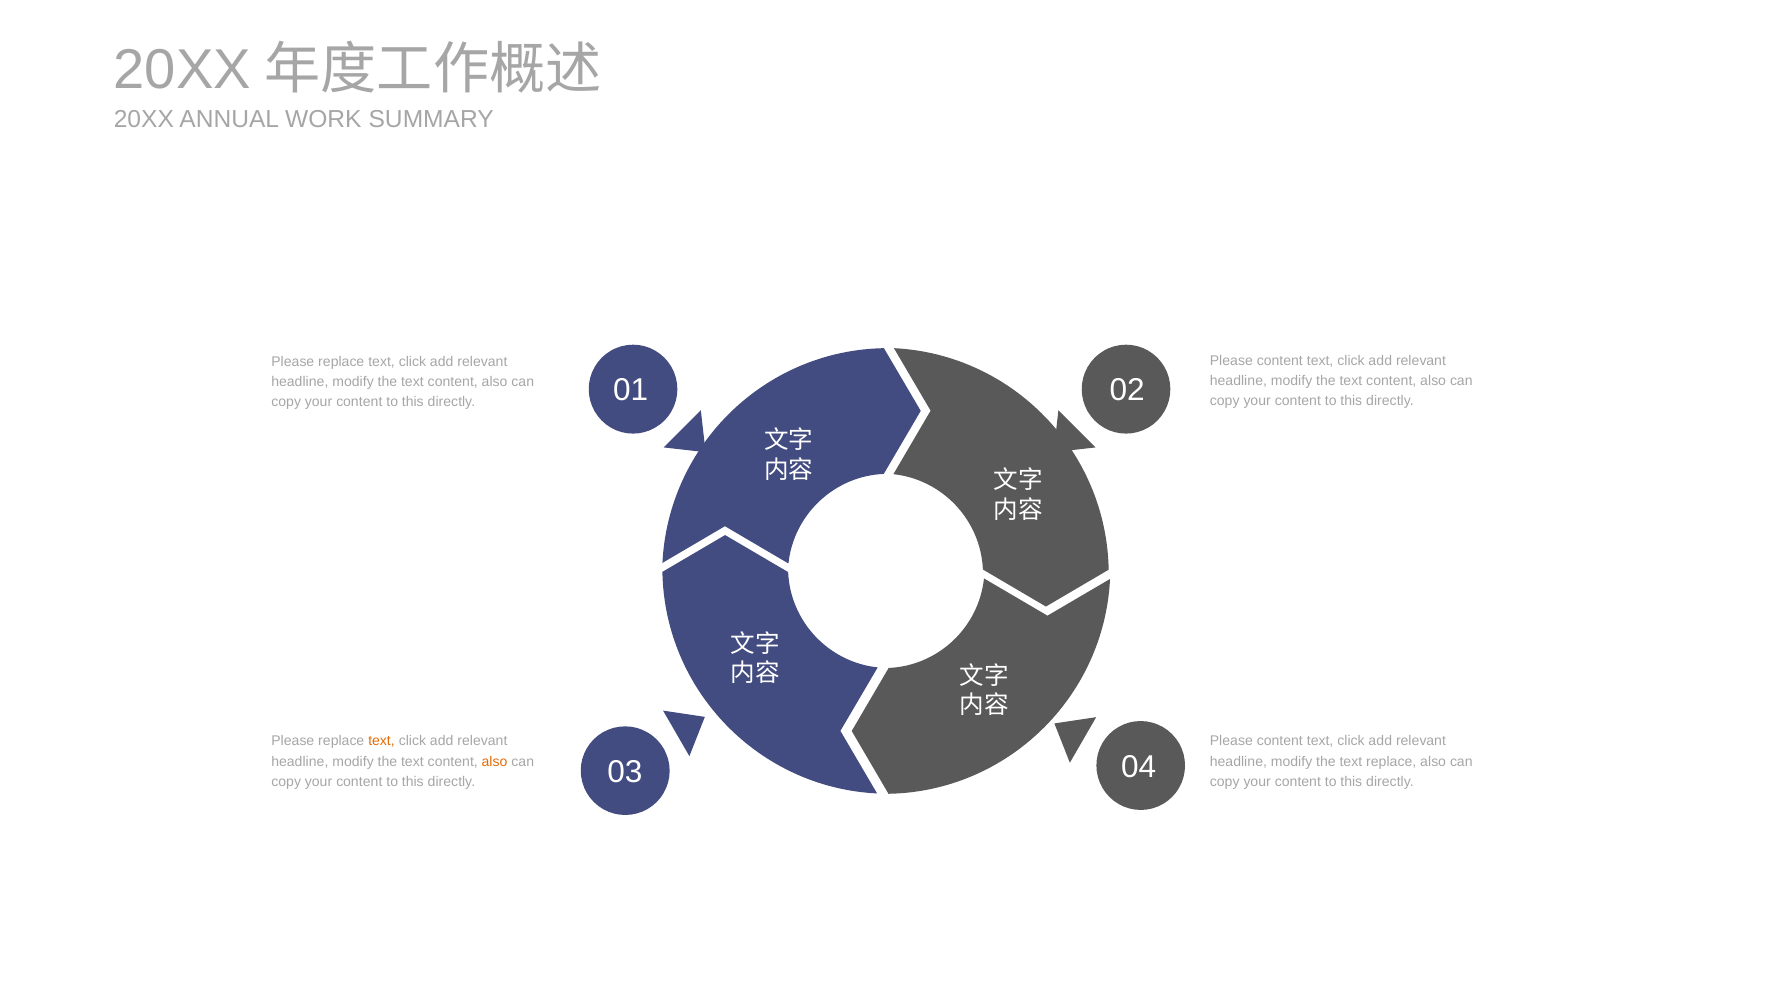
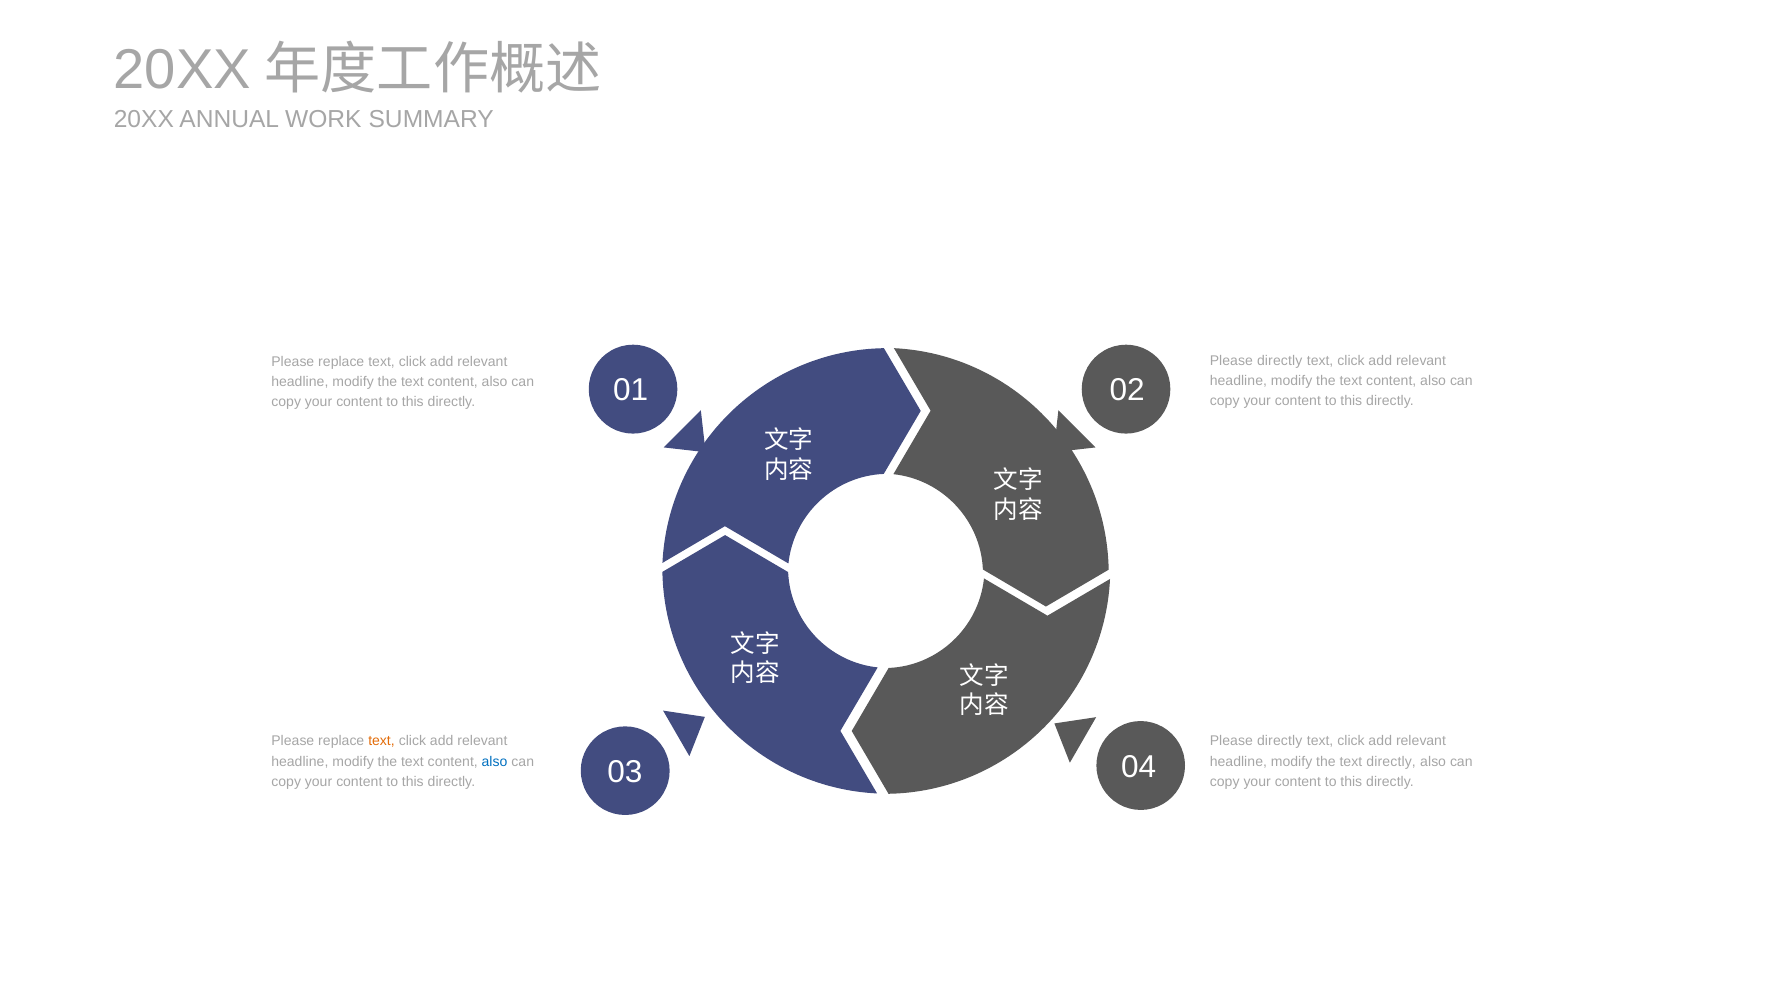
content at (1280, 361): content -> directly
content at (1280, 741): content -> directly
also at (495, 761) colour: orange -> blue
text replace: replace -> directly
